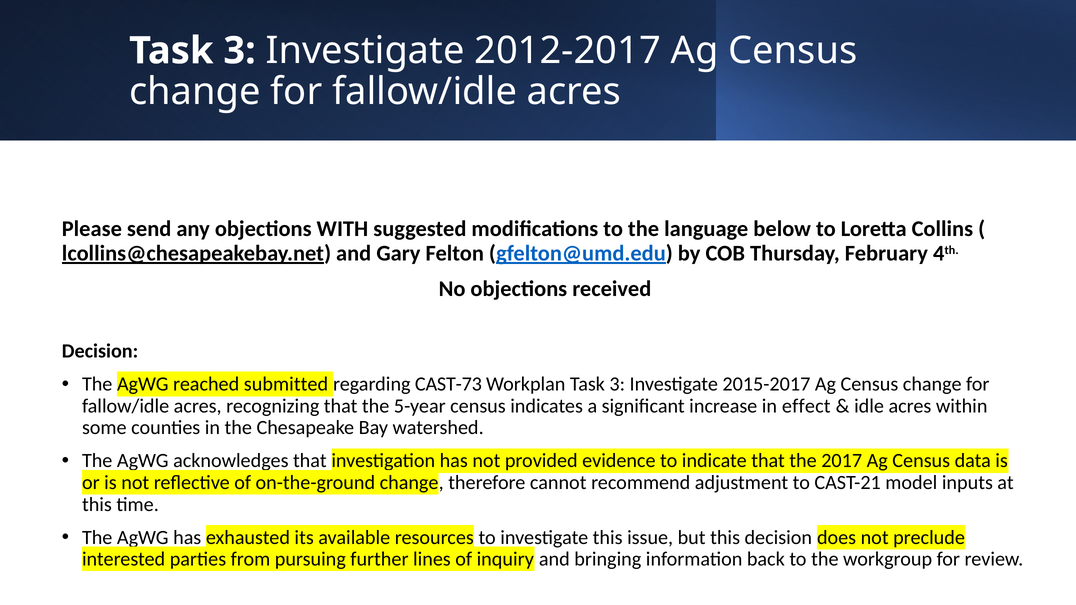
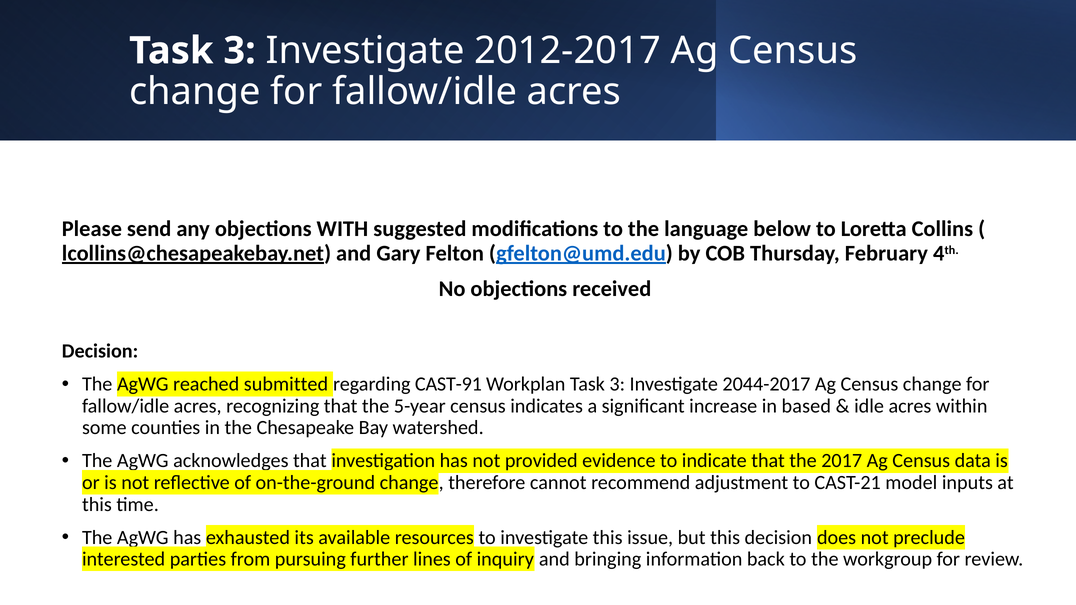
CAST-73: CAST-73 -> CAST-91
2015-2017: 2015-2017 -> 2044-2017
effect: effect -> based
